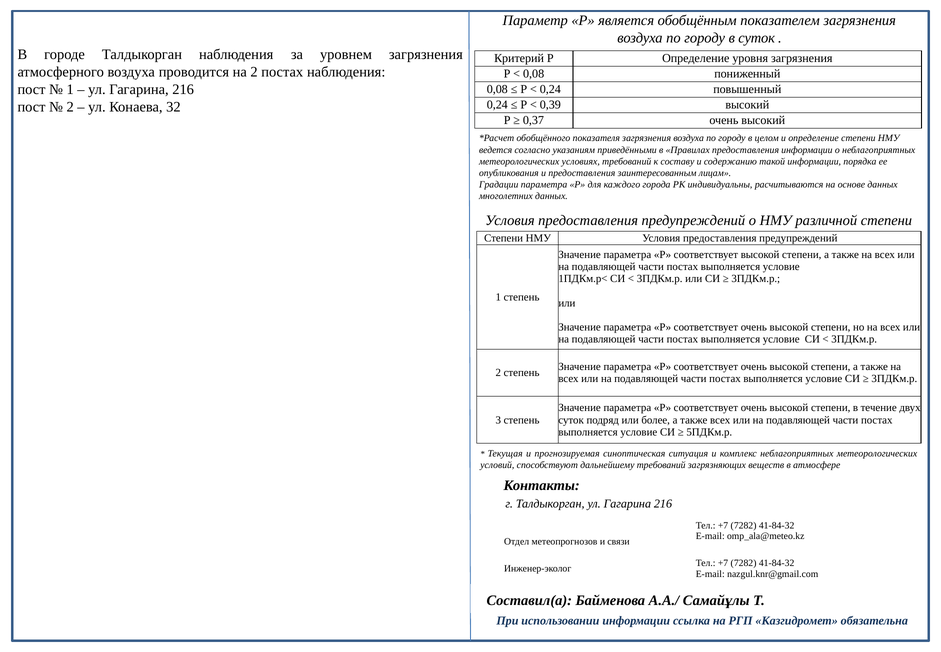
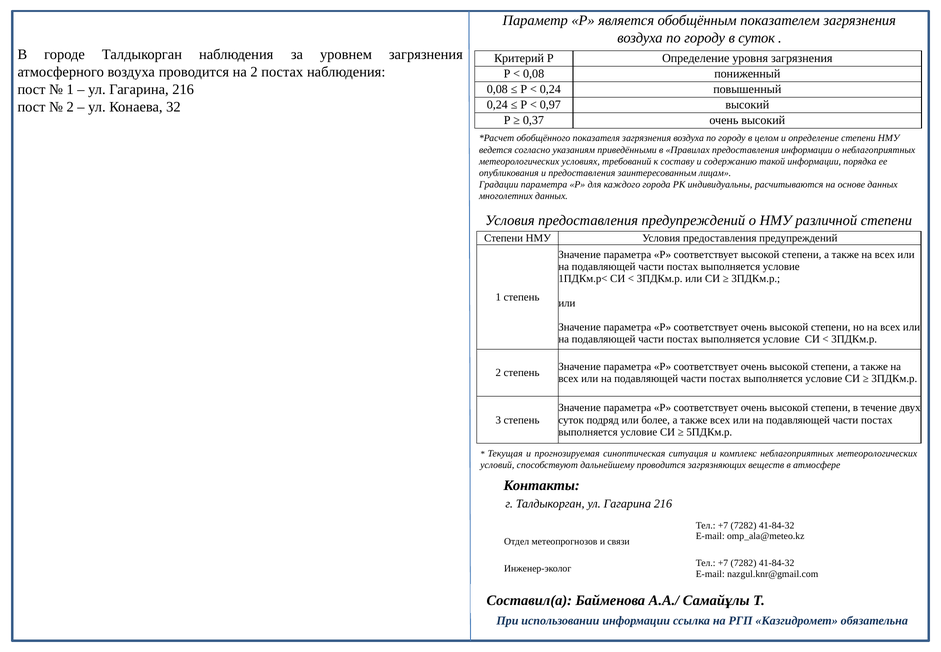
0,39: 0,39 -> 0,97
дальнейшему требований: требований -> проводится
